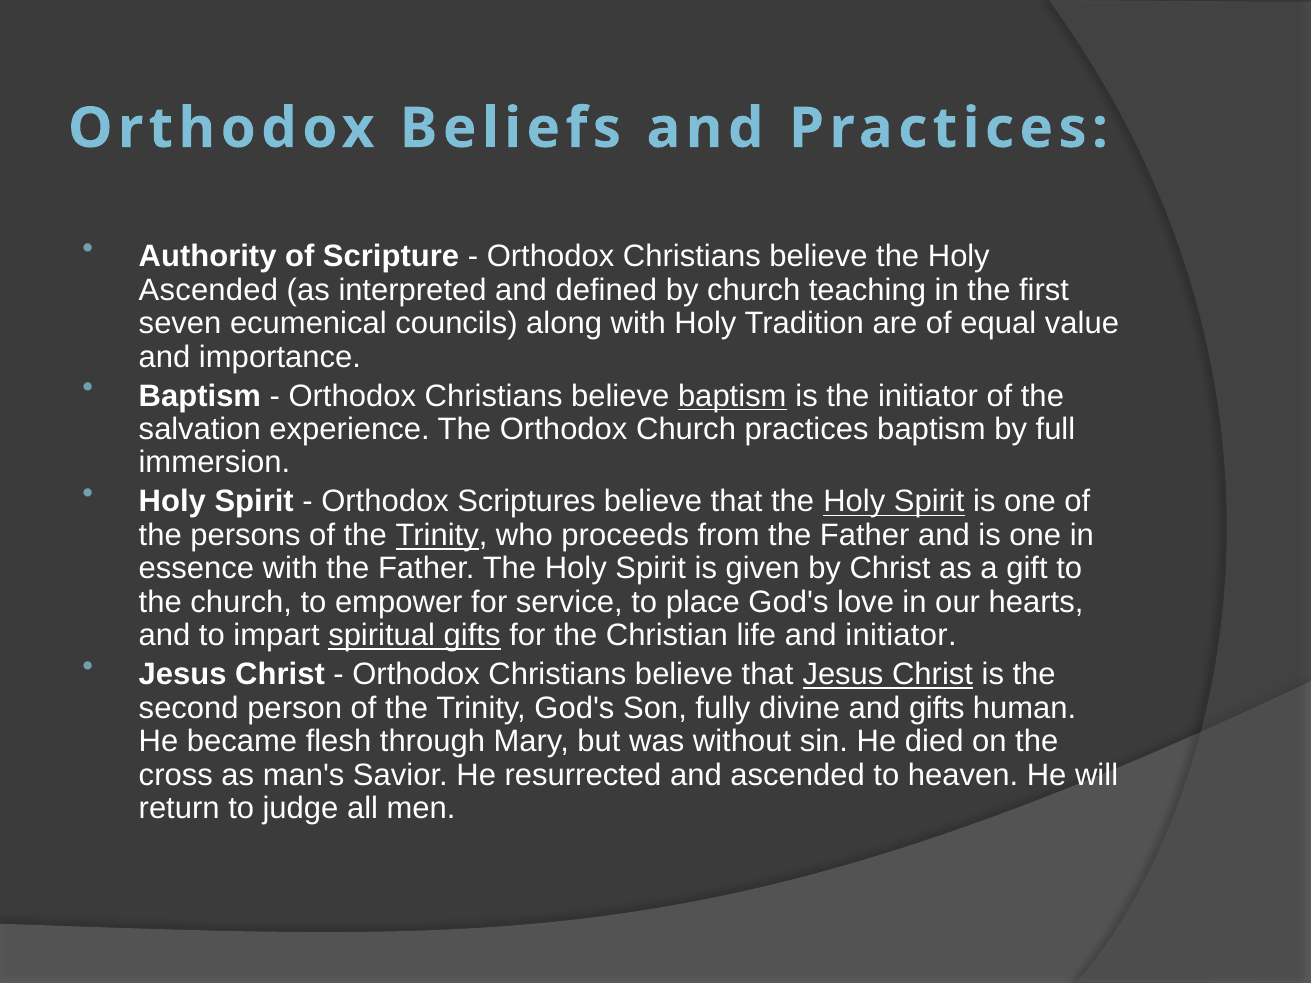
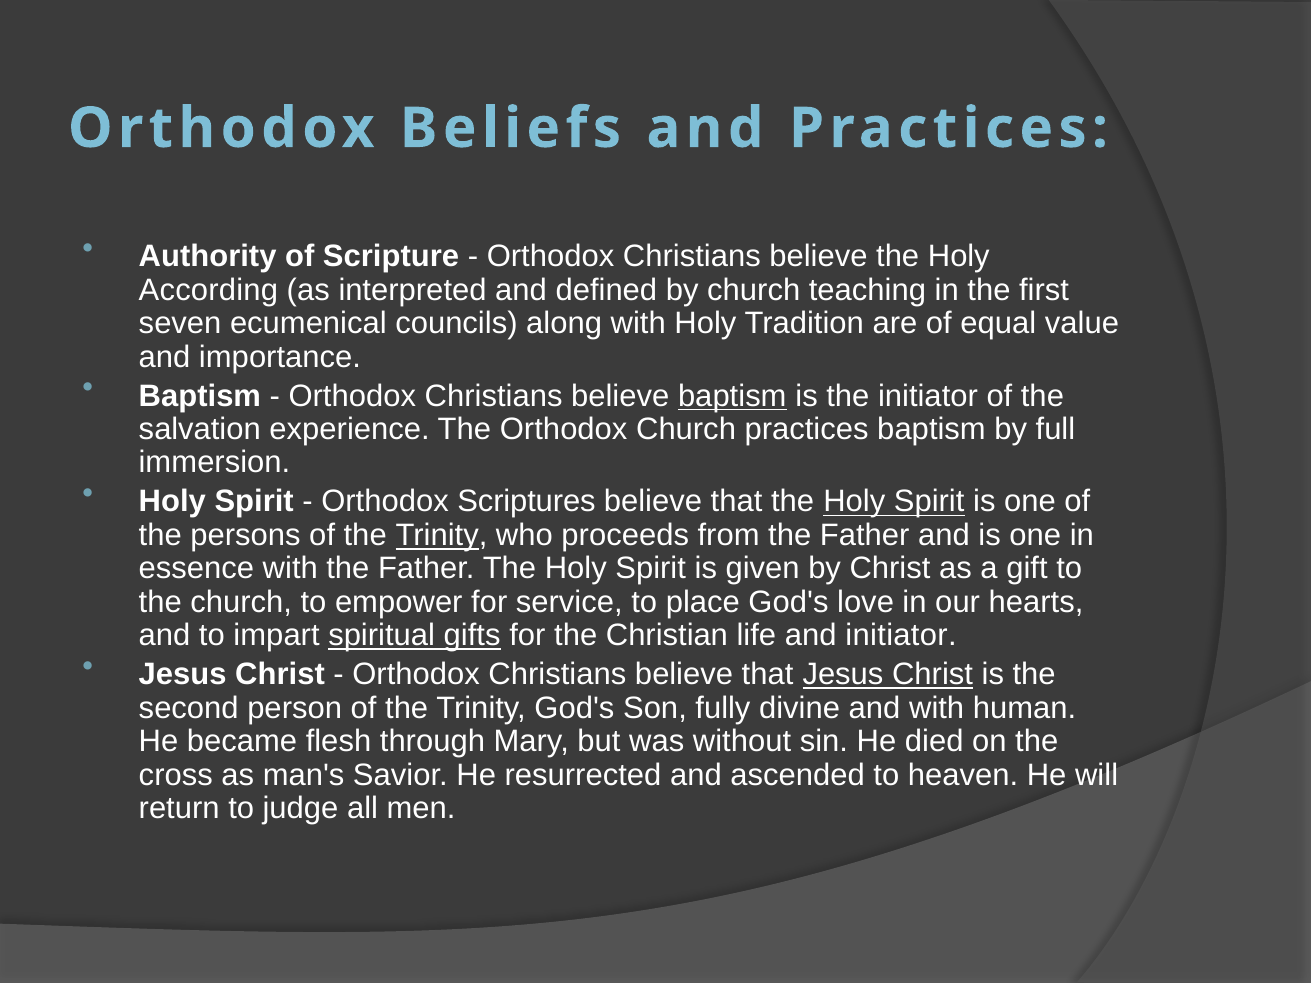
Ascended at (208, 290): Ascended -> According
and gifts: gifts -> with
